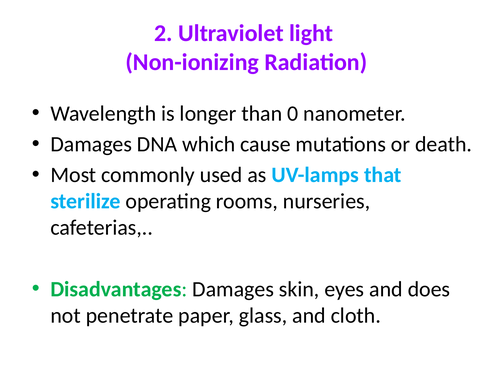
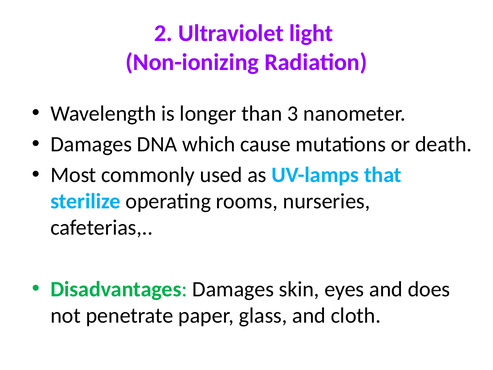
0: 0 -> 3
